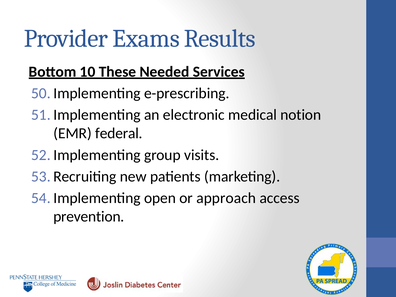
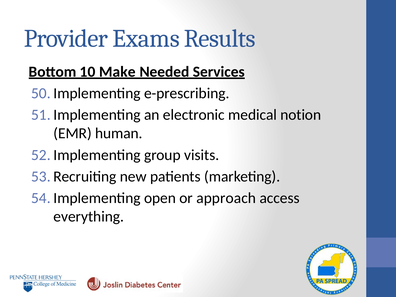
These: These -> Make
federal: federal -> human
prevention: prevention -> everything
